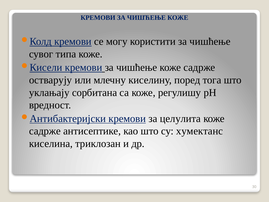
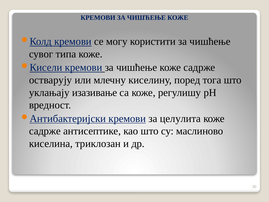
сорбитана: сорбитана -> изазивање
хумектанс: хумектанс -> маслиново
